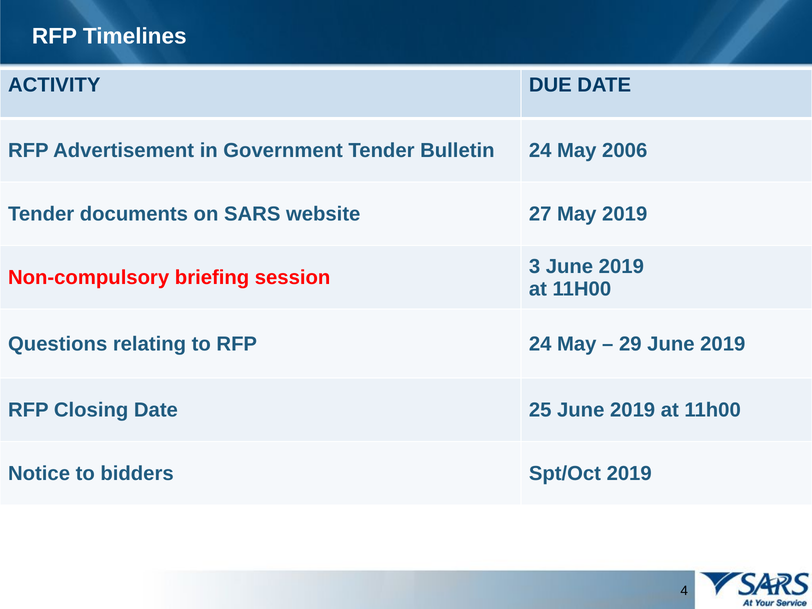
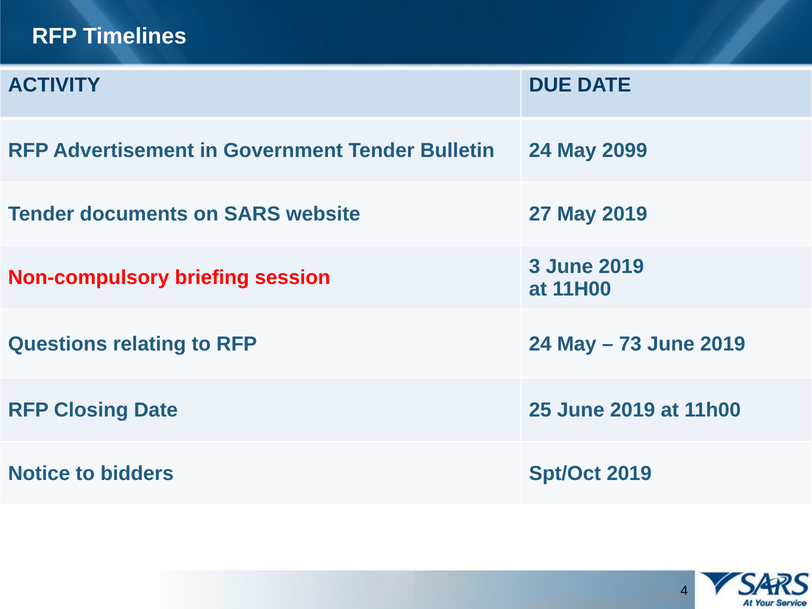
2006: 2006 -> 2099
29: 29 -> 73
